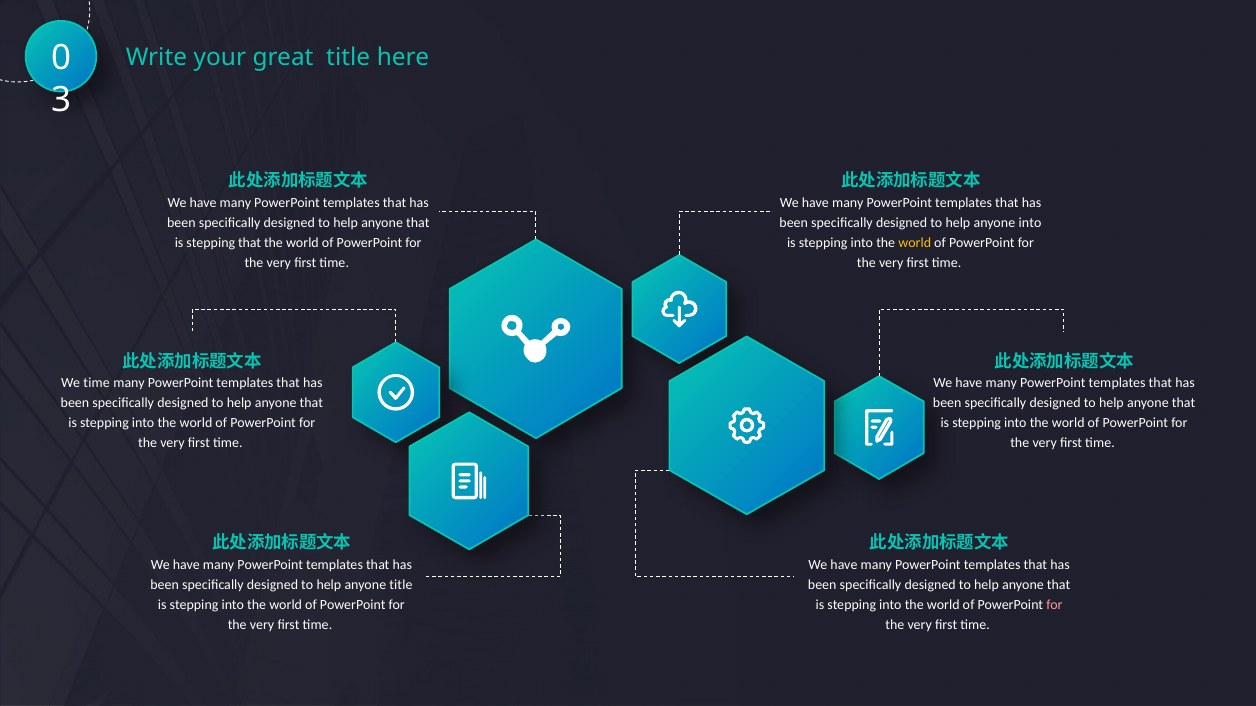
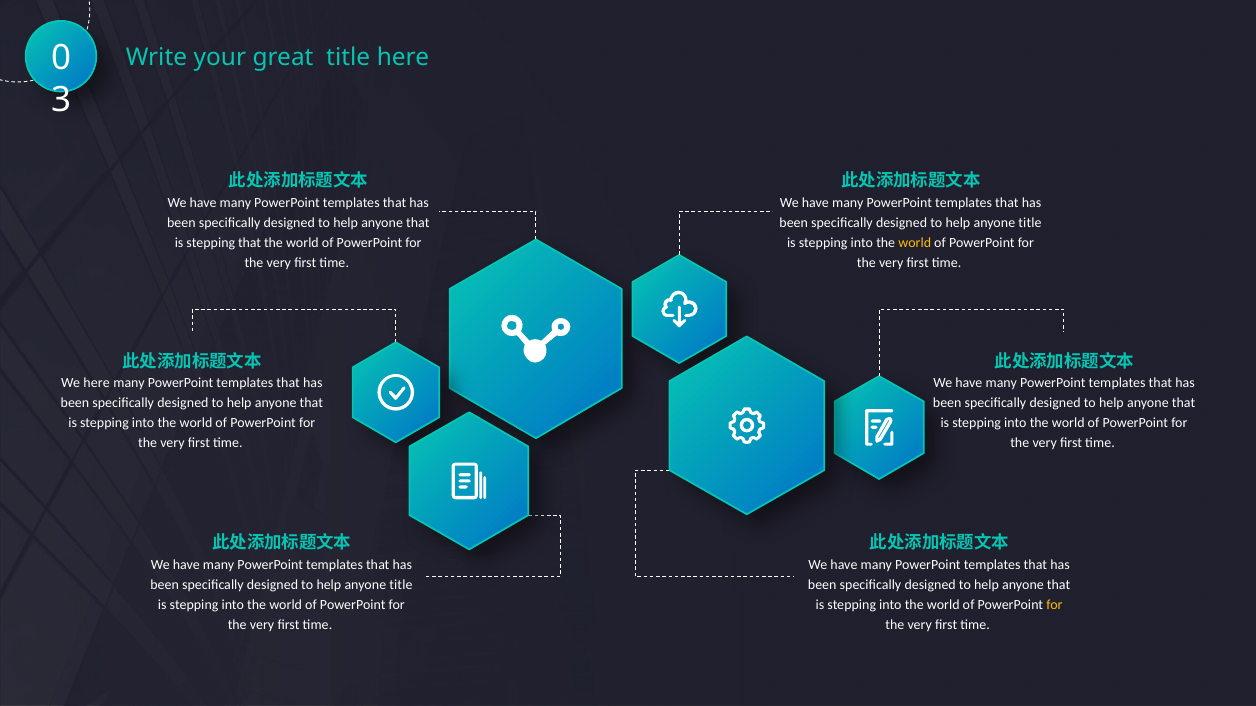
into at (1030, 223): into -> title
We time: time -> here
for at (1054, 605) colour: pink -> yellow
